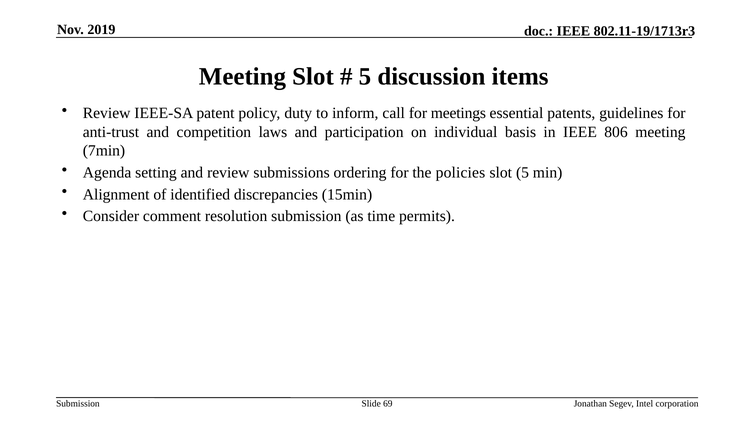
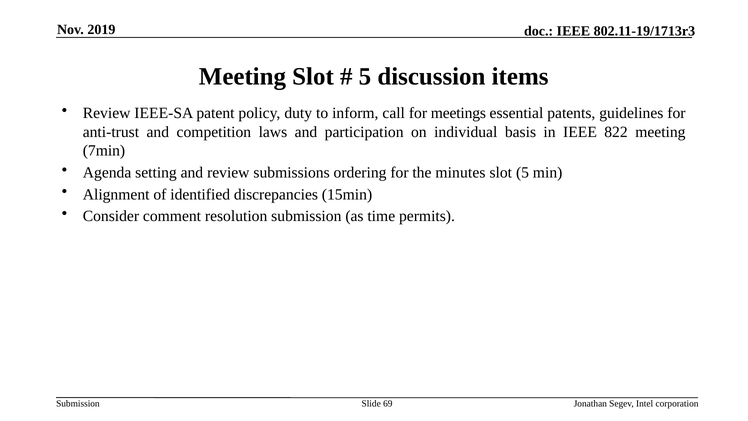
806: 806 -> 822
policies: policies -> minutes
